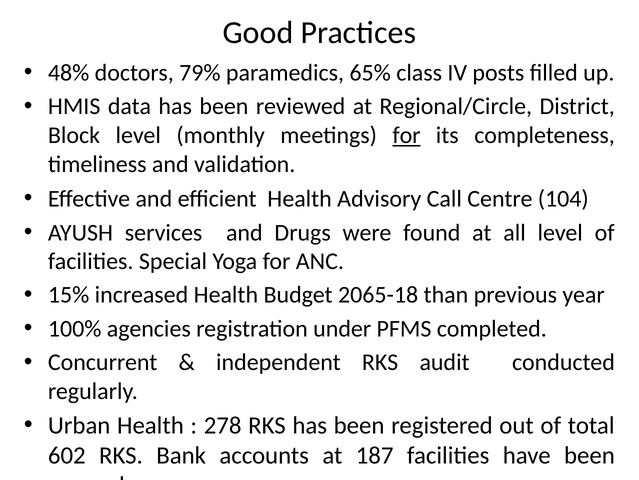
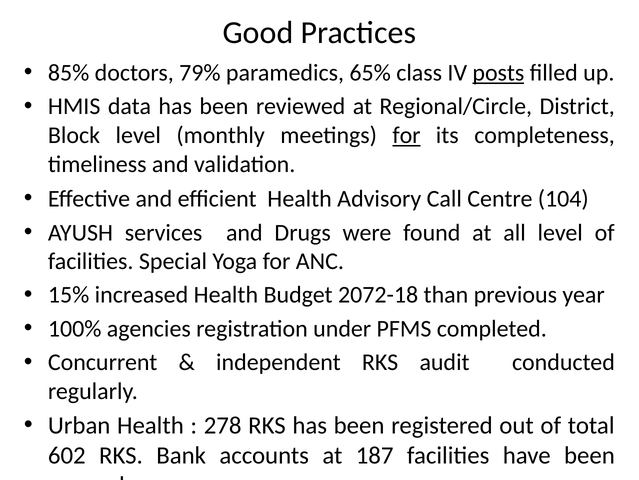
48%: 48% -> 85%
posts underline: none -> present
2065-18: 2065-18 -> 2072-18
